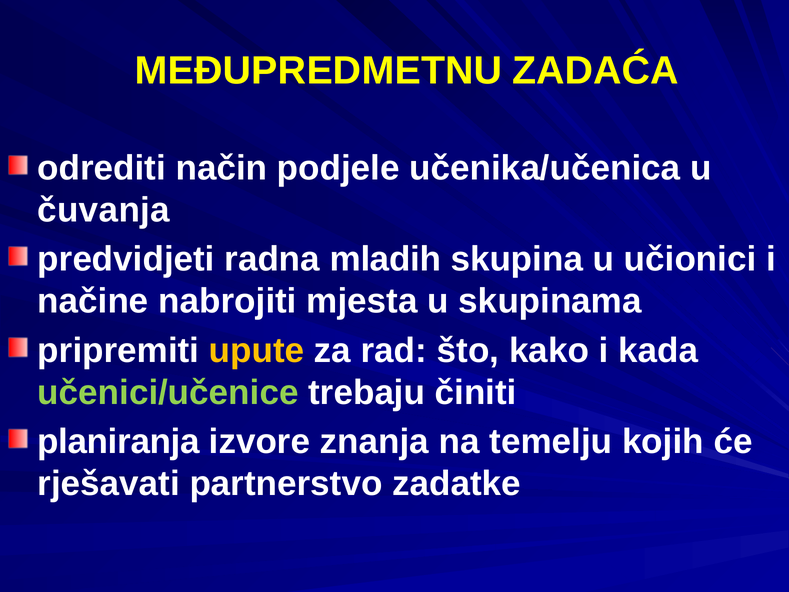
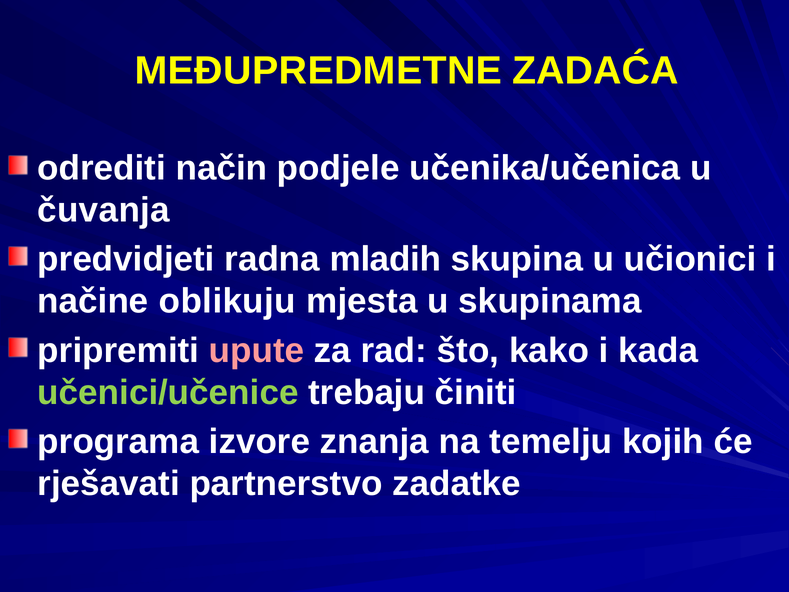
MEĐUPREDMETNU: MEĐUPREDMETNU -> MEĐUPREDMETNE
nabrojiti: nabrojiti -> oblikuju
upute colour: yellow -> pink
planiranja: planiranja -> programa
